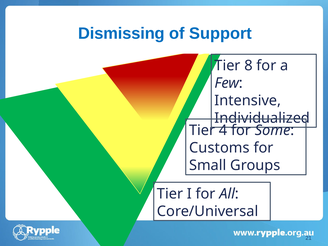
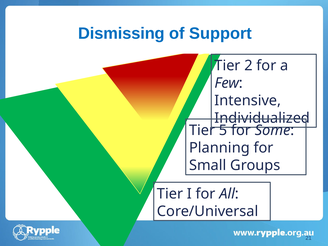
8: 8 -> 2
4: 4 -> 5
Customs: Customs -> Planning
